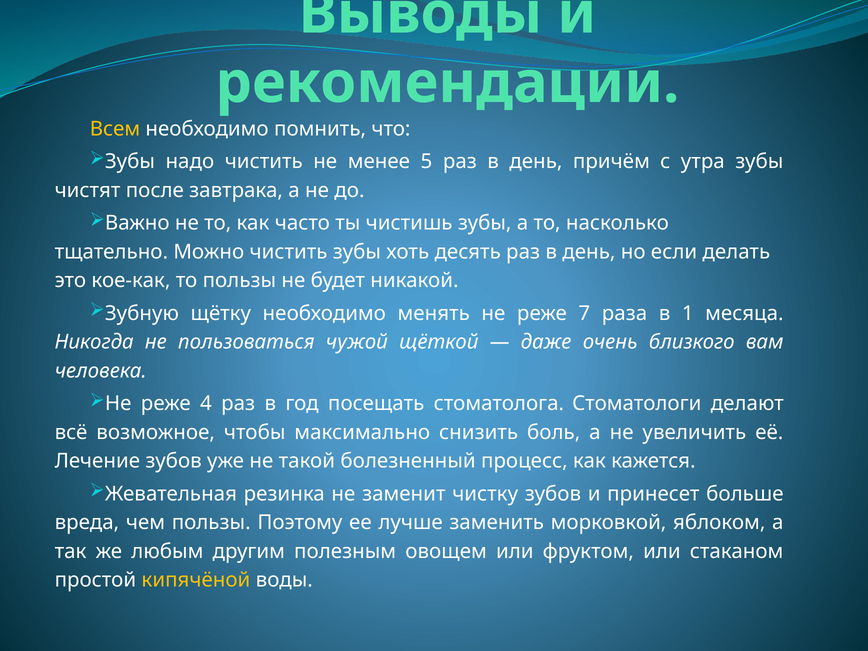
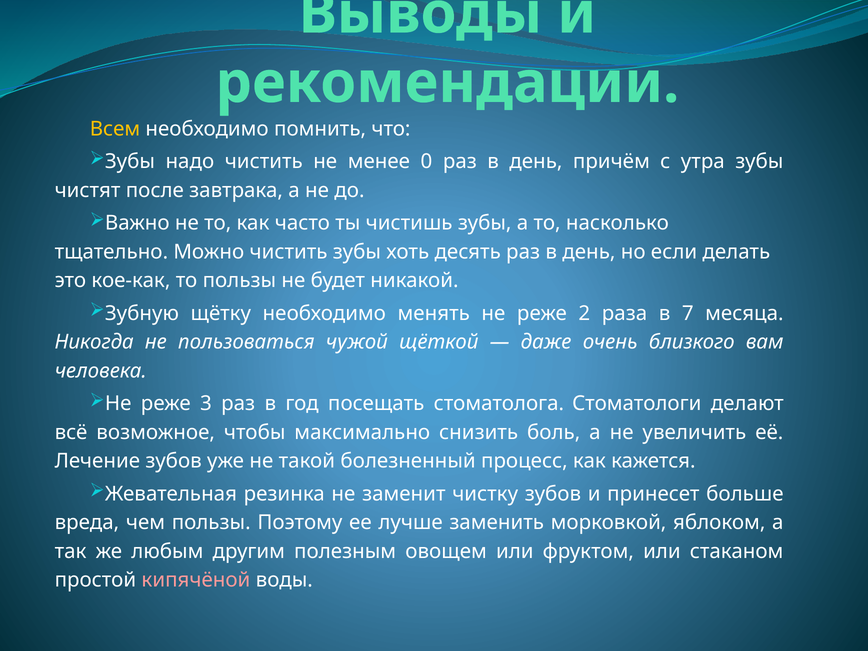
5: 5 -> 0
7: 7 -> 2
1: 1 -> 7
4: 4 -> 3
кипячёной colour: yellow -> pink
